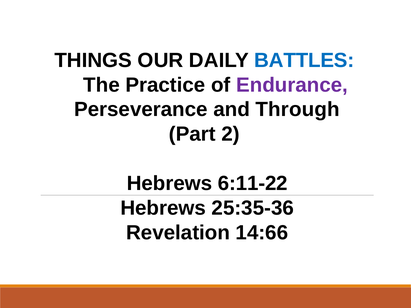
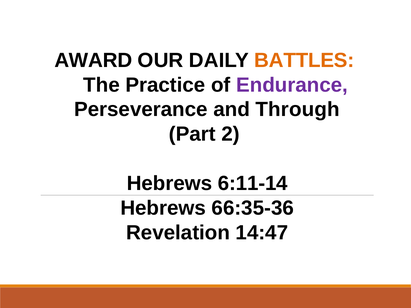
THINGS: THINGS -> AWARD
BATTLES colour: blue -> orange
6:11-22: 6:11-22 -> 6:11-14
25:35-36: 25:35-36 -> 66:35-36
14:66: 14:66 -> 14:47
